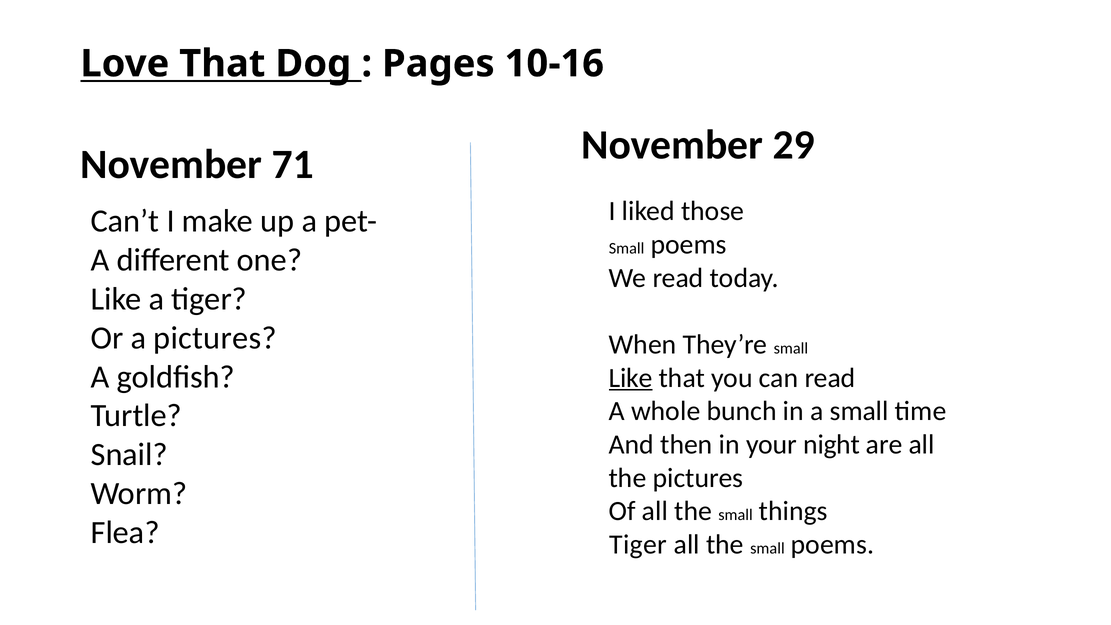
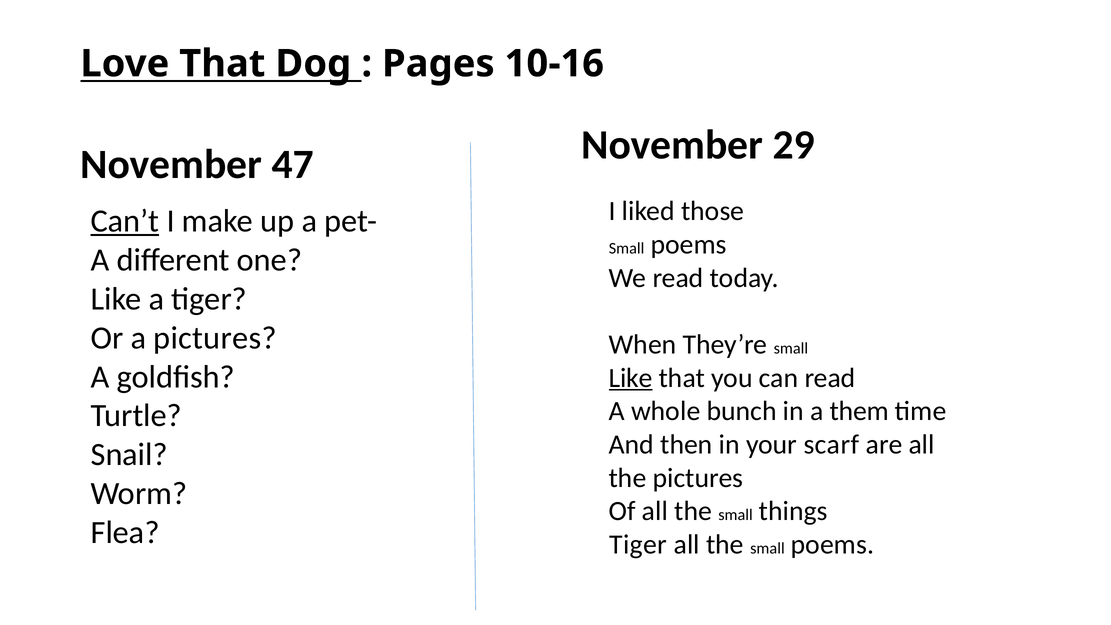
71: 71 -> 47
Can’t underline: none -> present
a small: small -> them
night: night -> scarf
